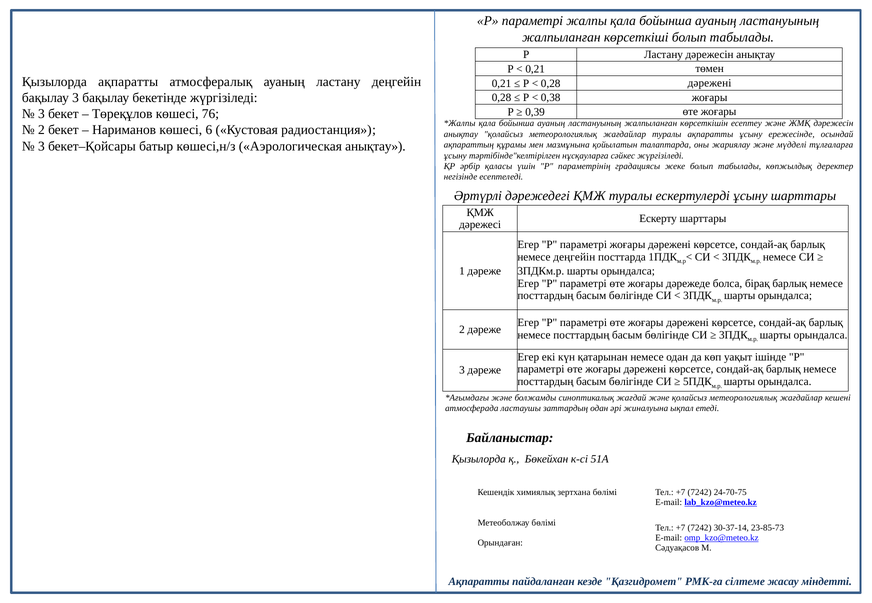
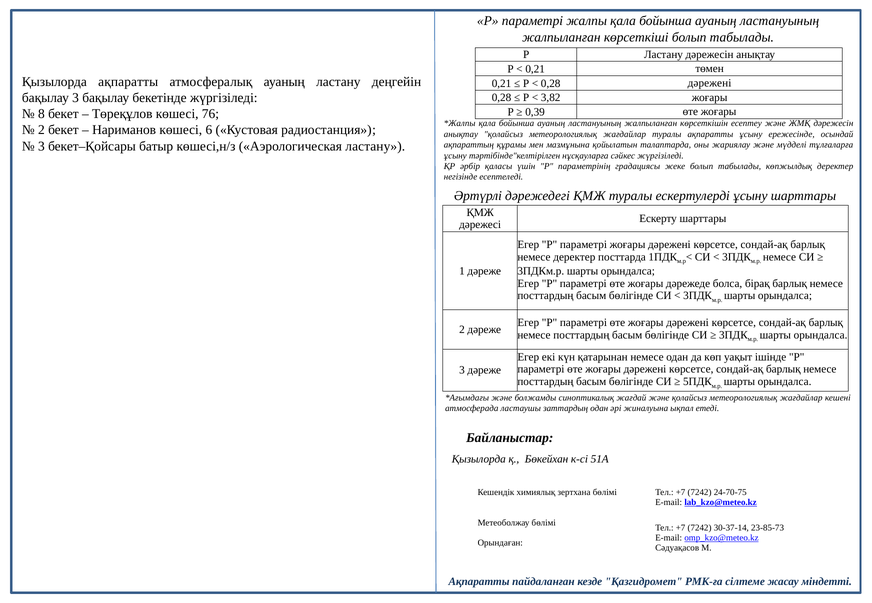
0,38: 0,38 -> 3,82
3 at (41, 114): 3 -> 8
Аэрологическая анықтау: анықтау -> ластану
немесе деңгейін: деңгейін -> деректер
